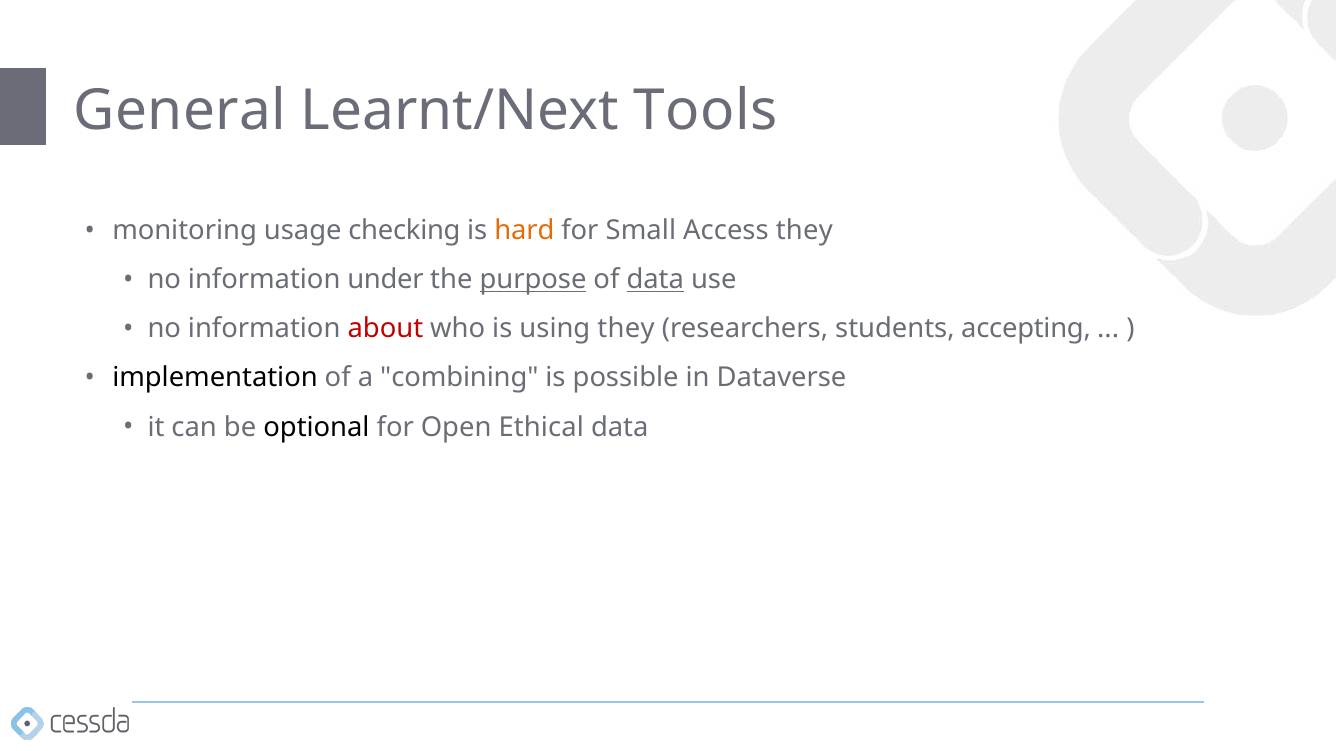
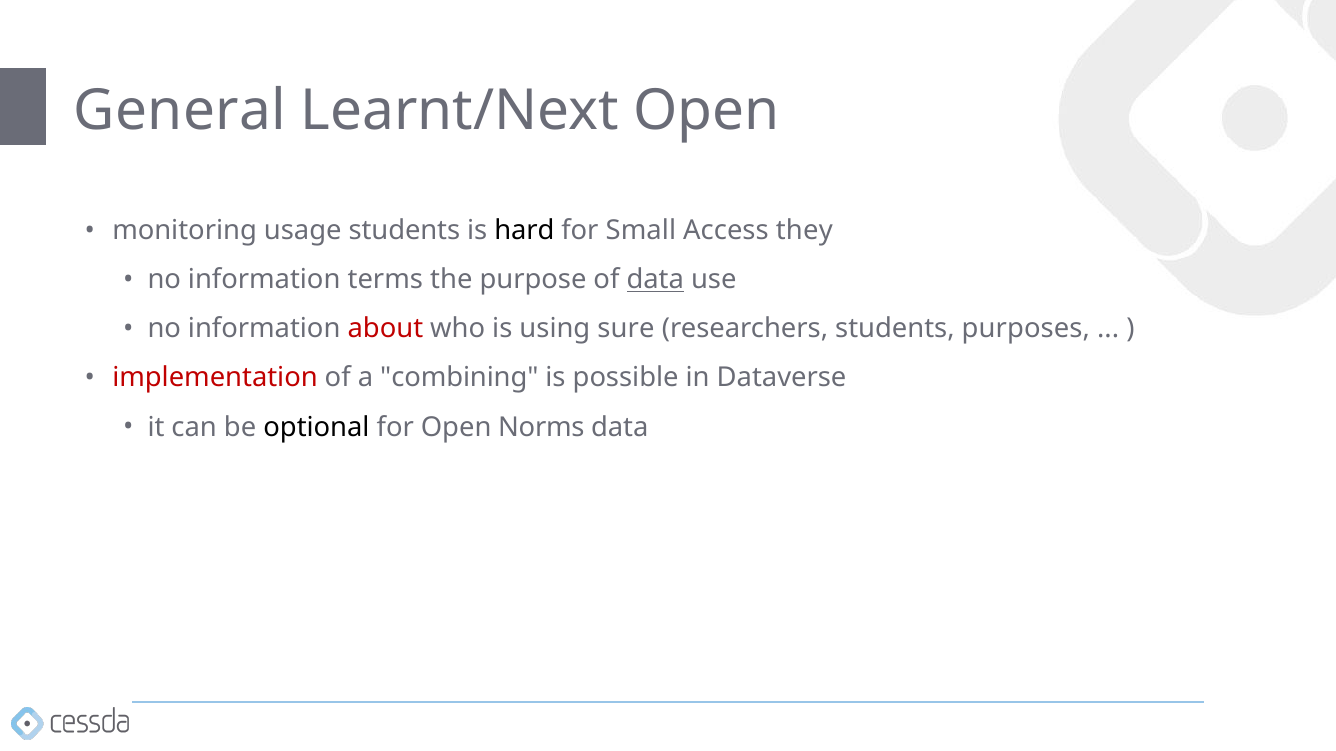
Learnt/Next Tools: Tools -> Open
usage checking: checking -> students
hard colour: orange -> black
under: under -> terms
purpose underline: present -> none
using they: they -> sure
accepting: accepting -> purposes
implementation colour: black -> red
Ethical: Ethical -> Norms
